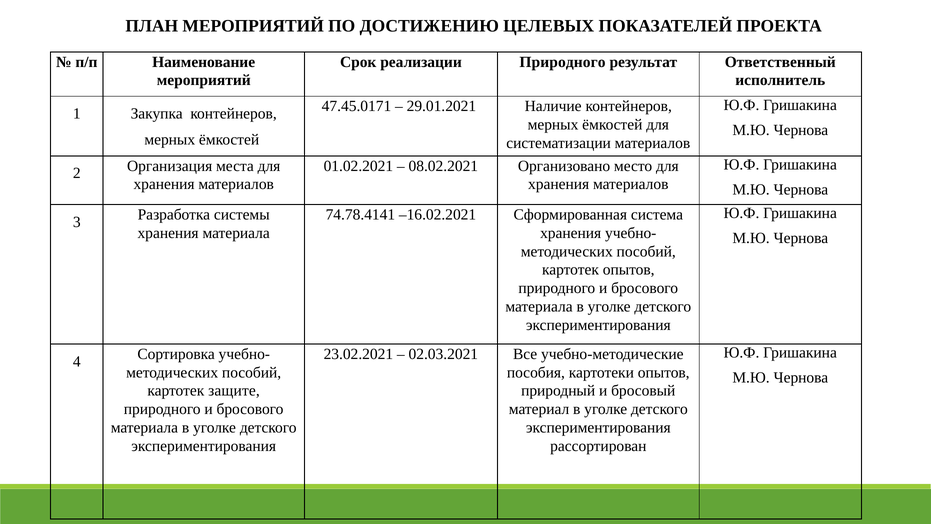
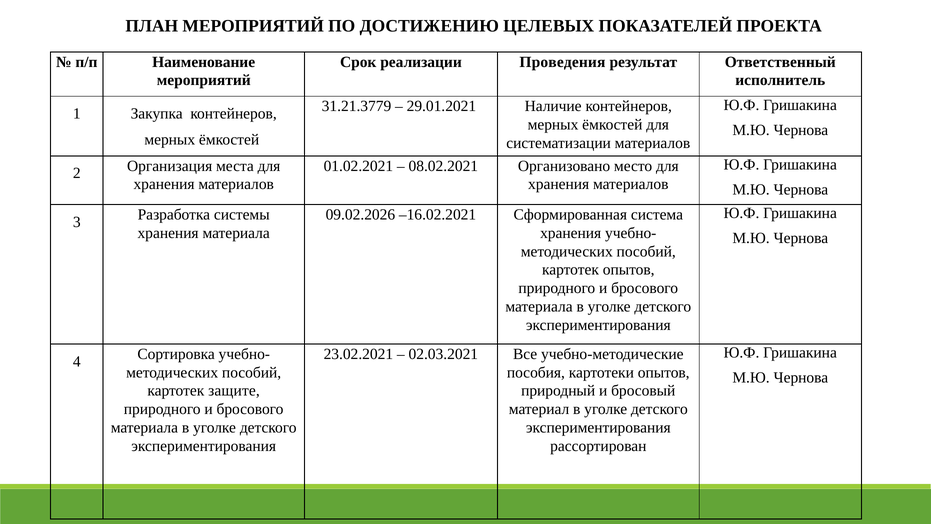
реализации Природного: Природного -> Проведения
47.45.0171: 47.45.0171 -> 31.21.3779
74.78.4141: 74.78.4141 -> 09.02.2026
